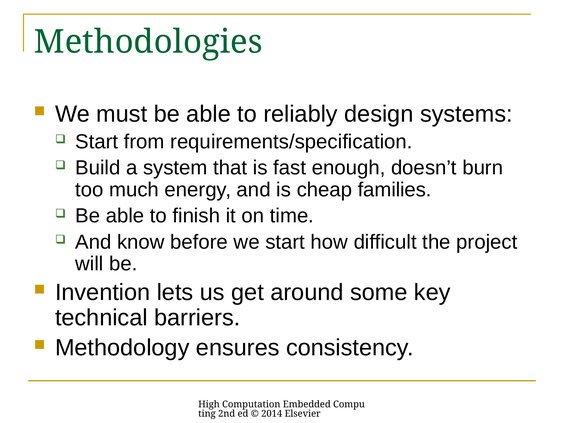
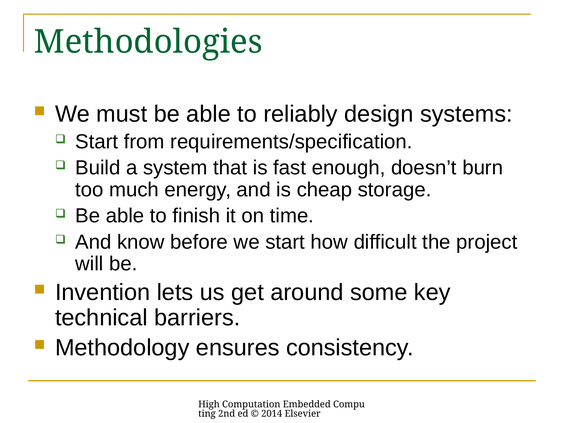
families: families -> storage
